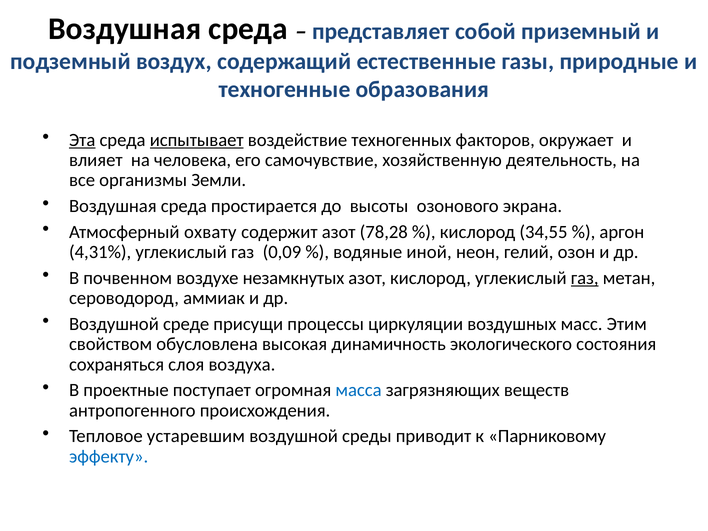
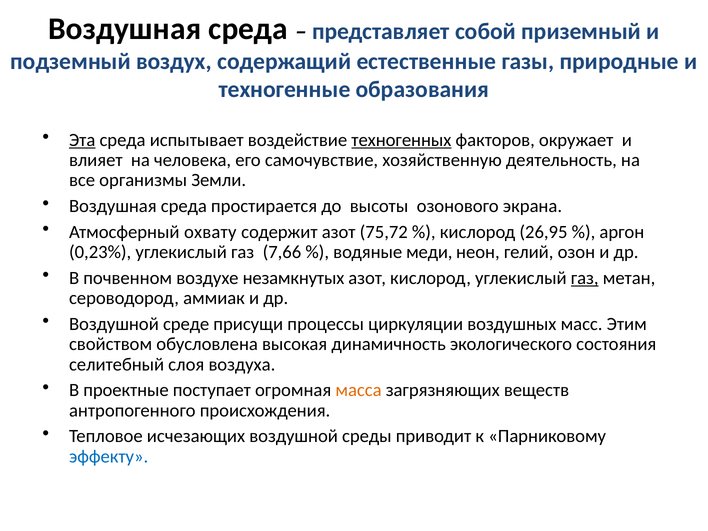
испытывает underline: present -> none
техногенных underline: none -> present
78,28: 78,28 -> 75,72
34,55: 34,55 -> 26,95
4,31%: 4,31% -> 0,23%
0,09: 0,09 -> 7,66
иной: иной -> меди
сохраняться: сохраняться -> селитебный
масса colour: blue -> orange
устаревшим: устаревшим -> исчезающих
